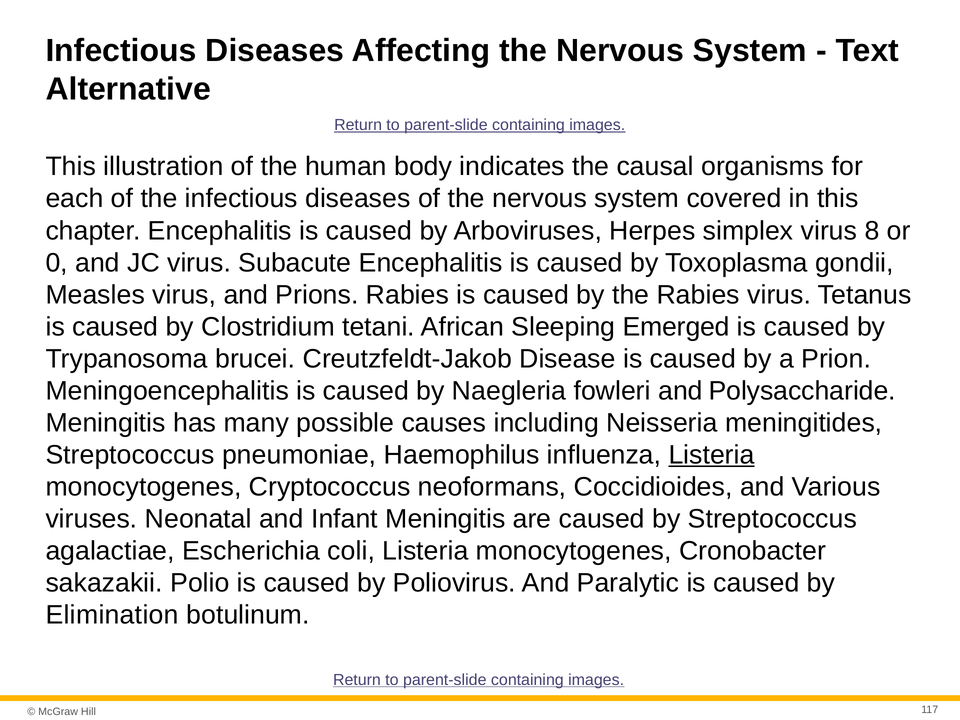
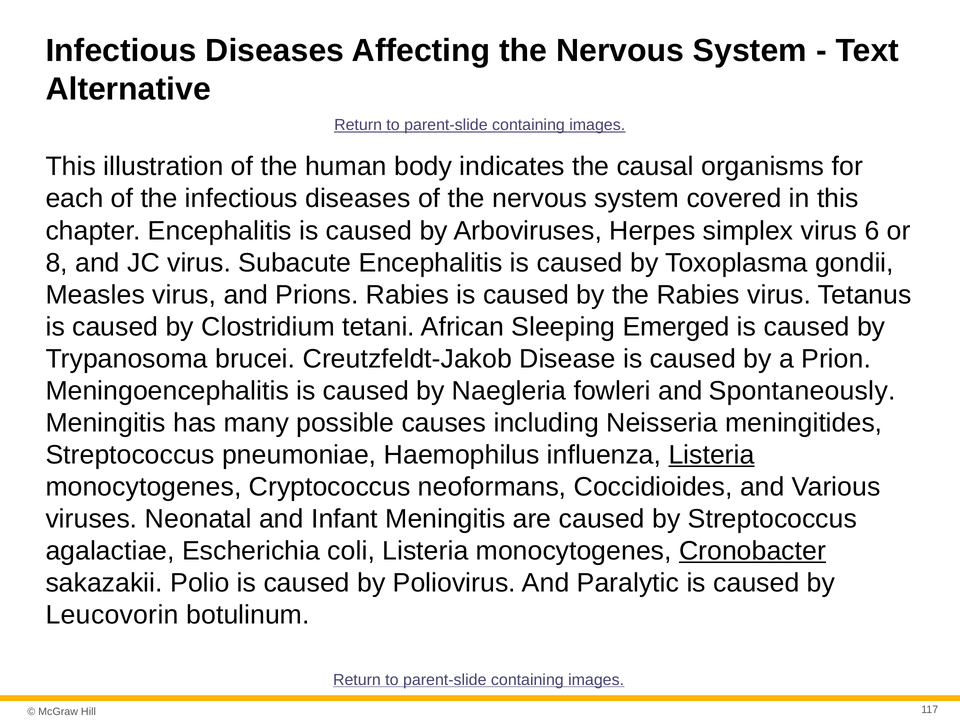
8: 8 -> 6
0: 0 -> 8
Polysaccharide: Polysaccharide -> Spontaneously
Cronobacter underline: none -> present
Elimination: Elimination -> Leucovorin
